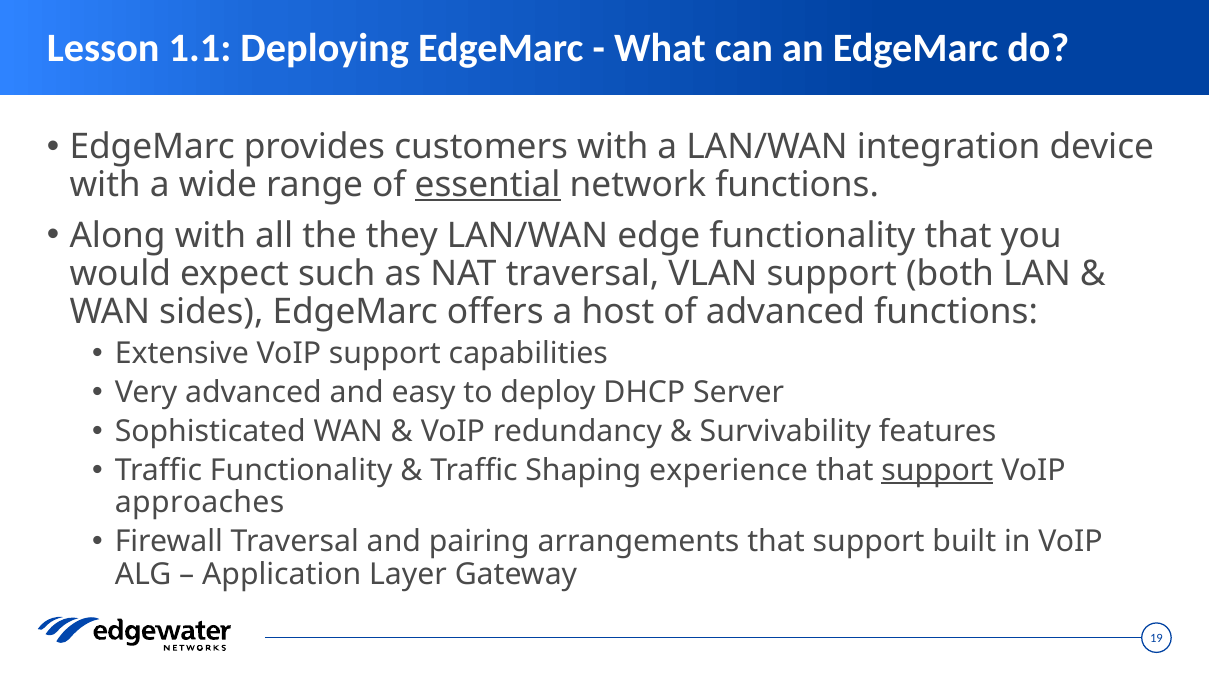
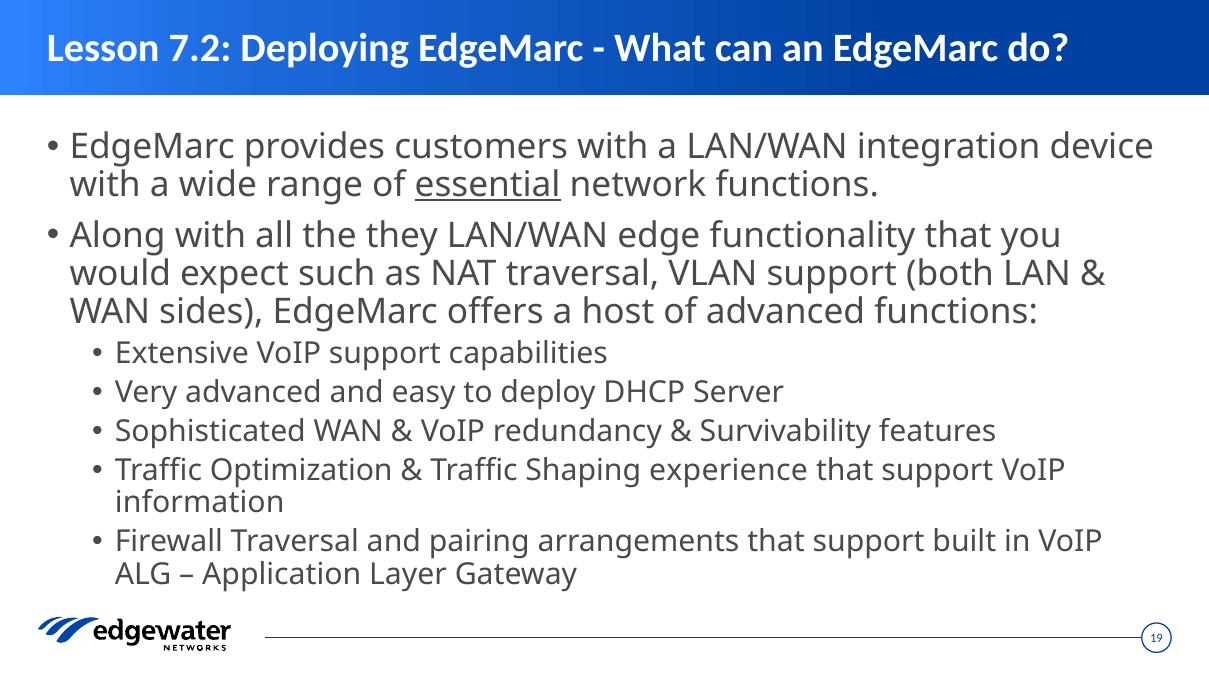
1.1: 1.1 -> 7.2
Traffic Functionality: Functionality -> Optimization
support at (937, 470) underline: present -> none
approaches: approaches -> information
